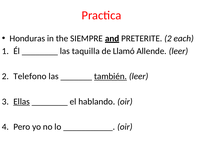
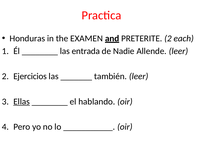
SIEMPRE: SIEMPRE -> EXAMEN
taquilla: taquilla -> entrada
Llamó: Llamó -> Nadie
Telefono: Telefono -> Ejercicios
también underline: present -> none
